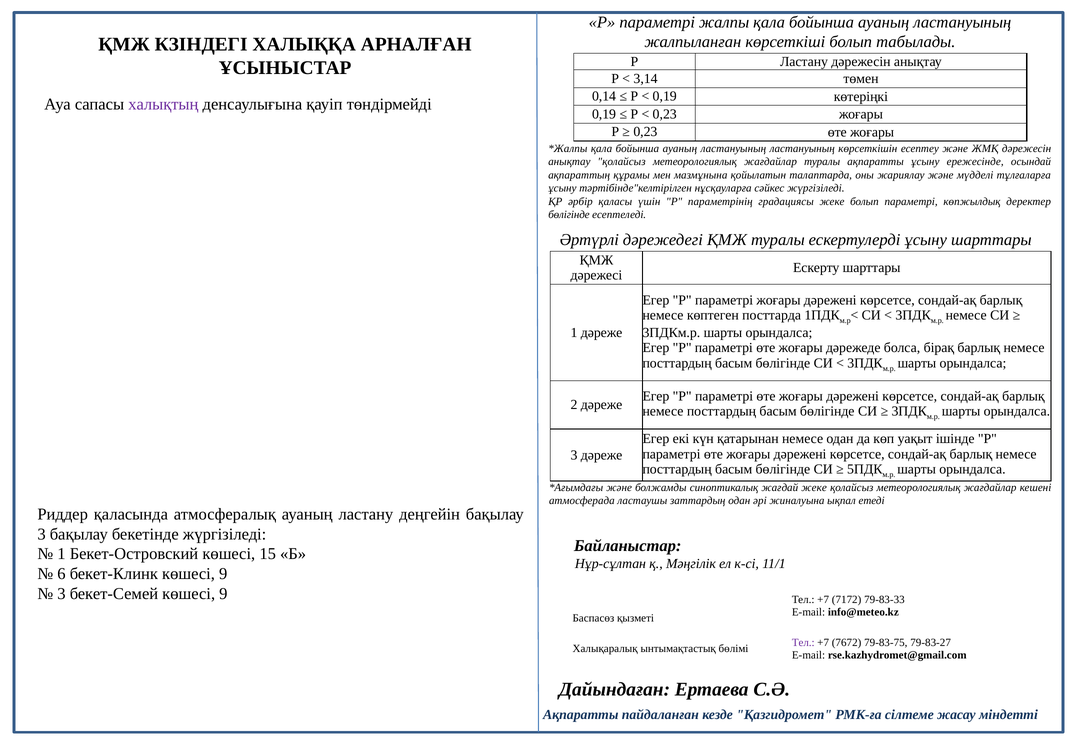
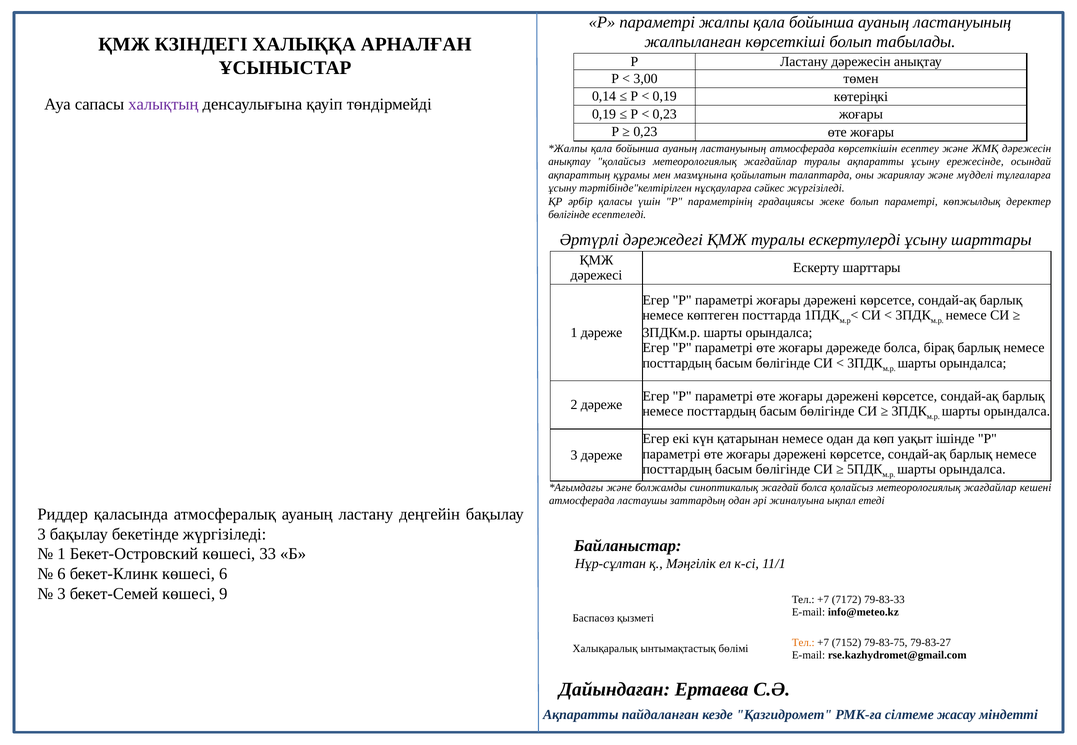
3,14: 3,14 -> 3,00
ластануының ластануының: ластануының -> атмосферада
жағдай жеке: жеке -> болса
15: 15 -> 33
бекет-Клинк көшесі 9: 9 -> 6
Тел at (803, 643) colour: purple -> orange
7672: 7672 -> 7152
